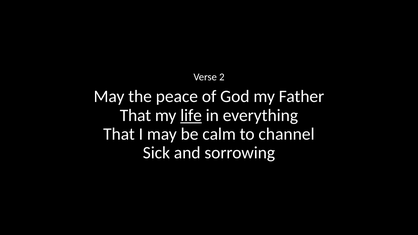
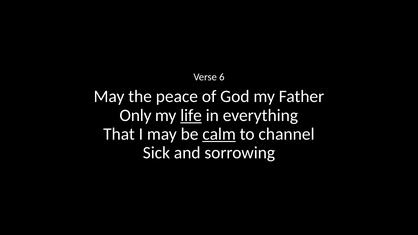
2: 2 -> 6
That at (135, 115): That -> Only
calm underline: none -> present
